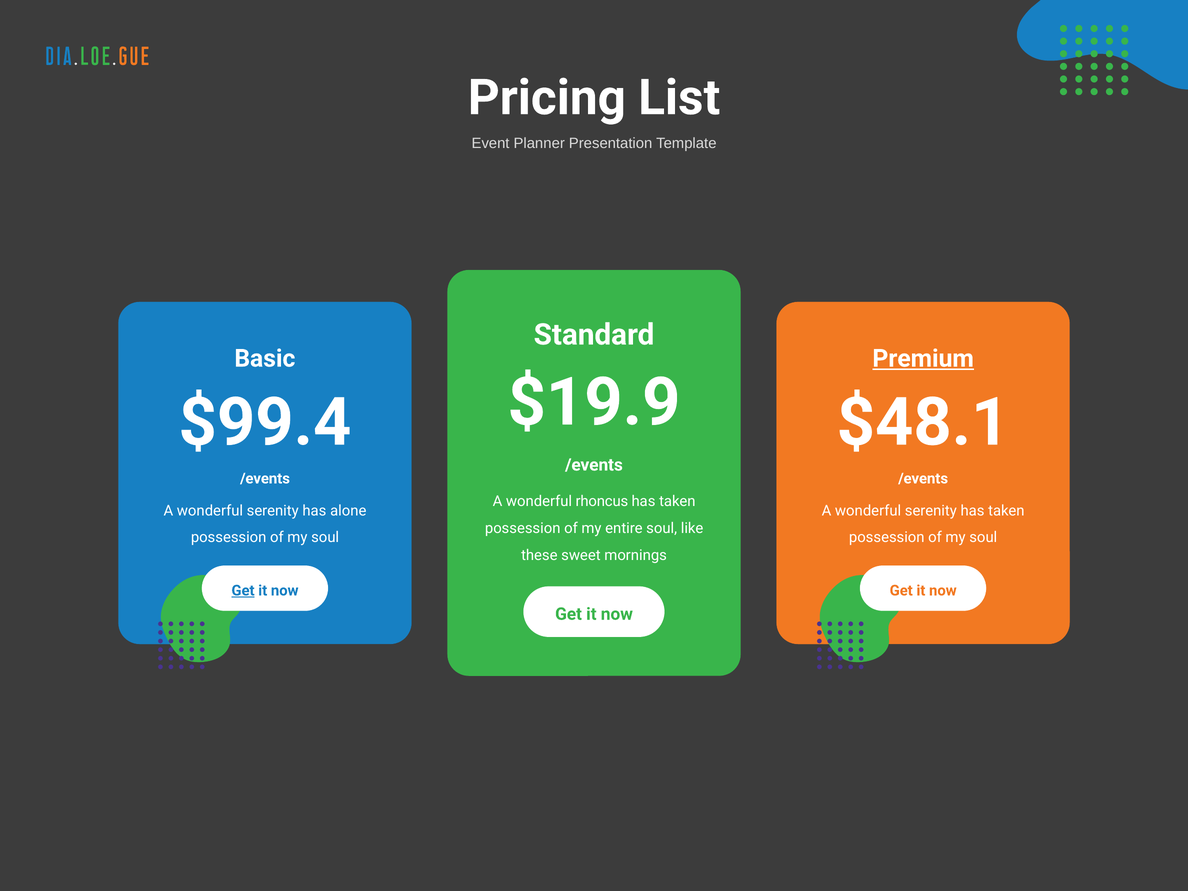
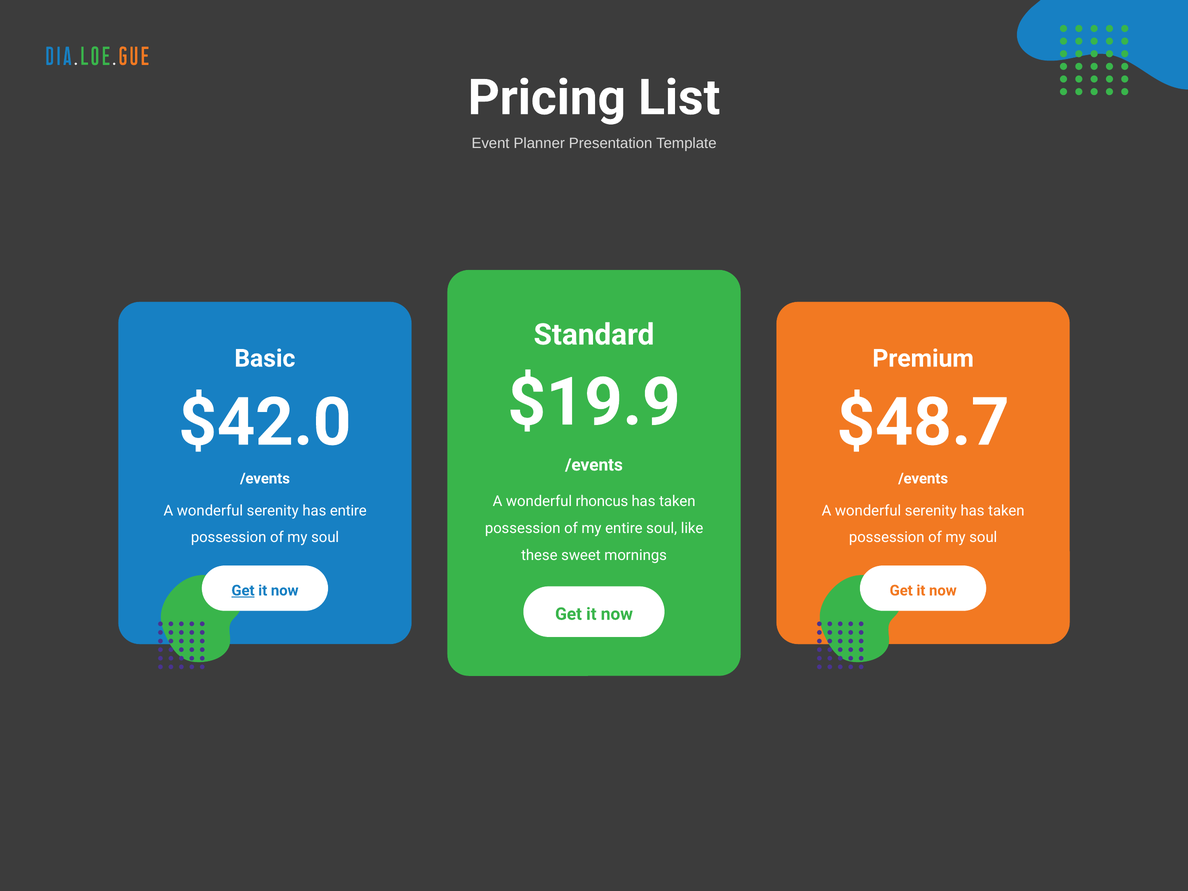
Premium underline: present -> none
$99.4: $99.4 -> $42.0
$48.1: $48.1 -> $48.7
has alone: alone -> entire
